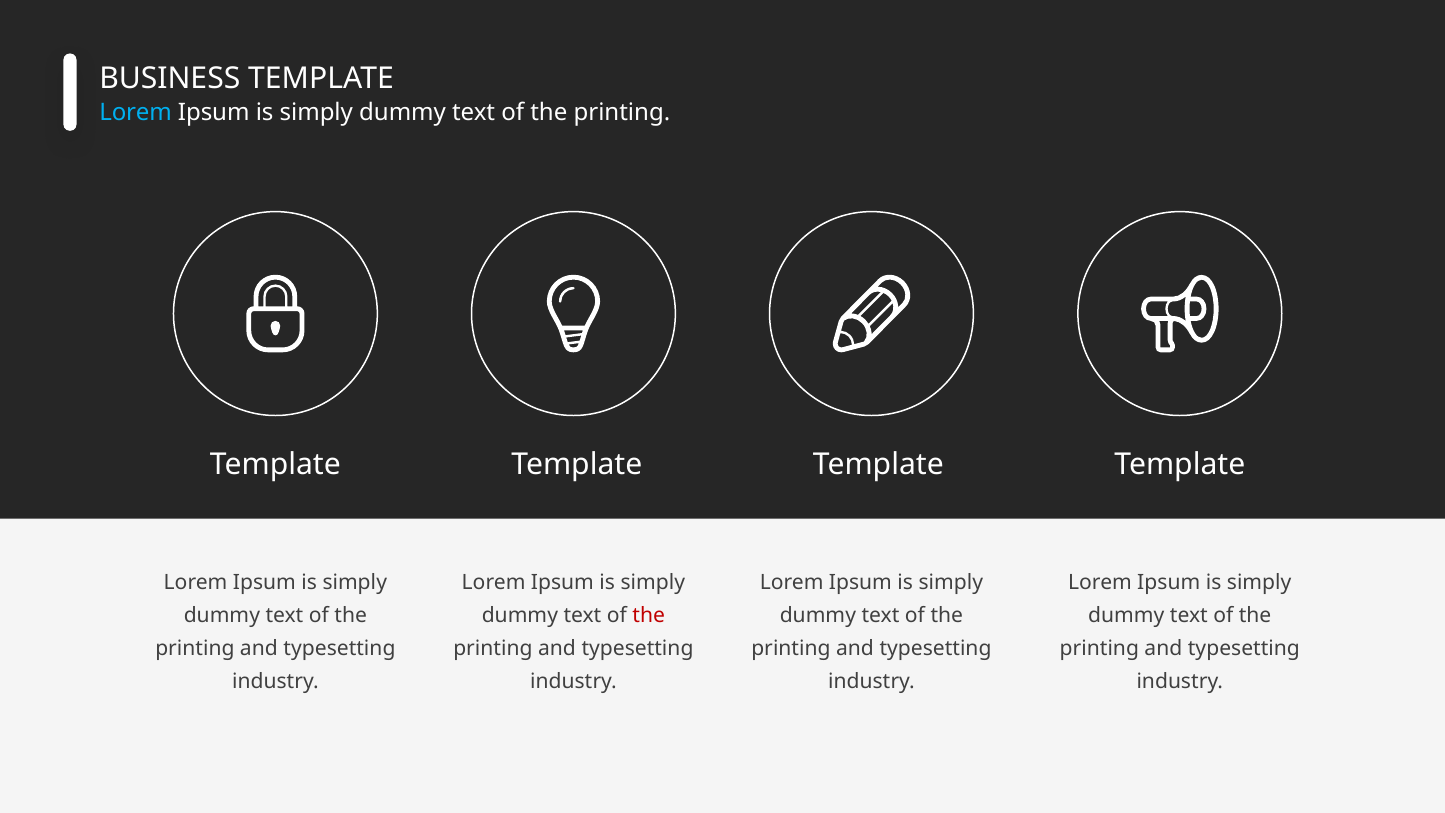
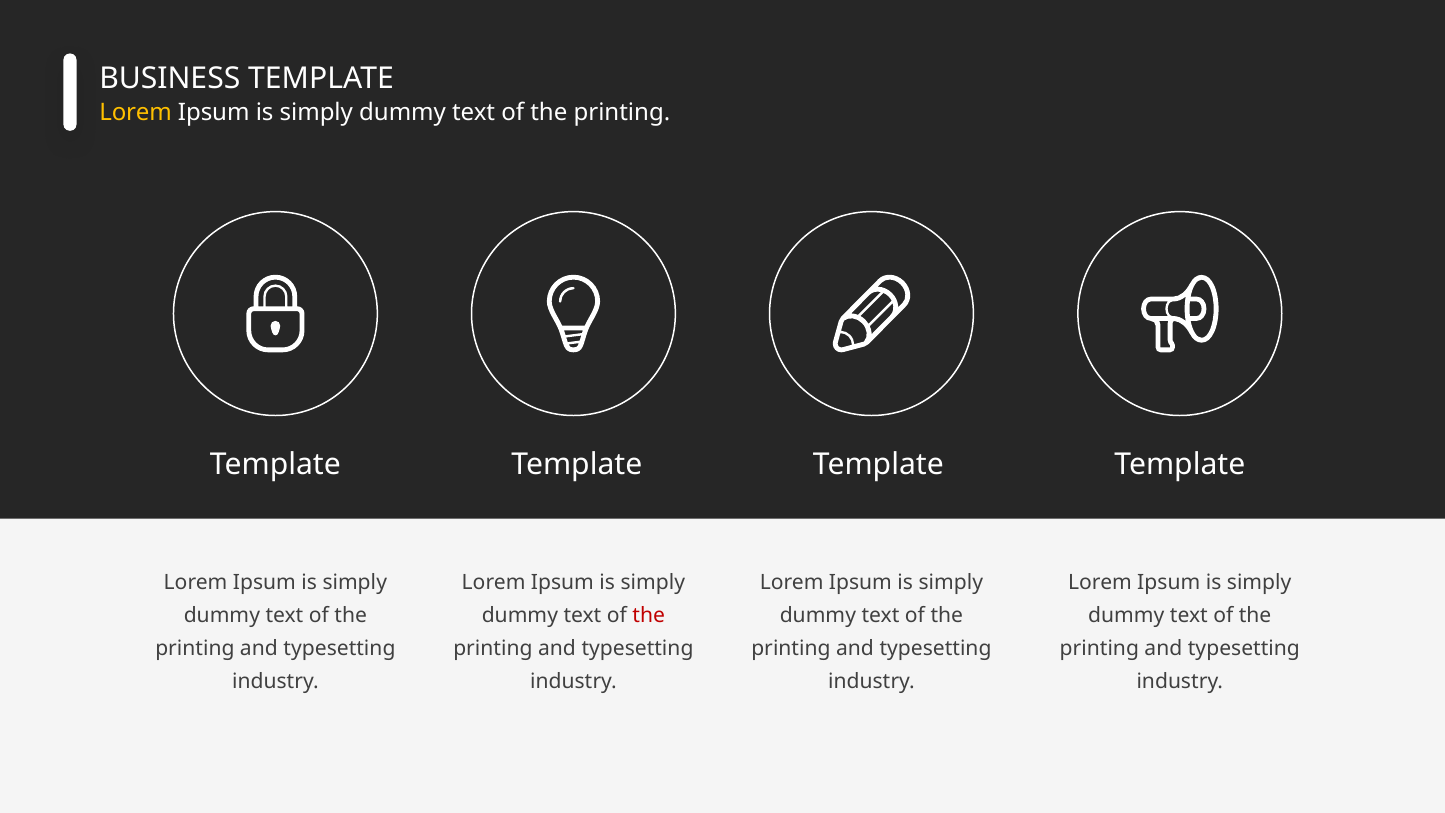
Lorem at (136, 112) colour: light blue -> yellow
